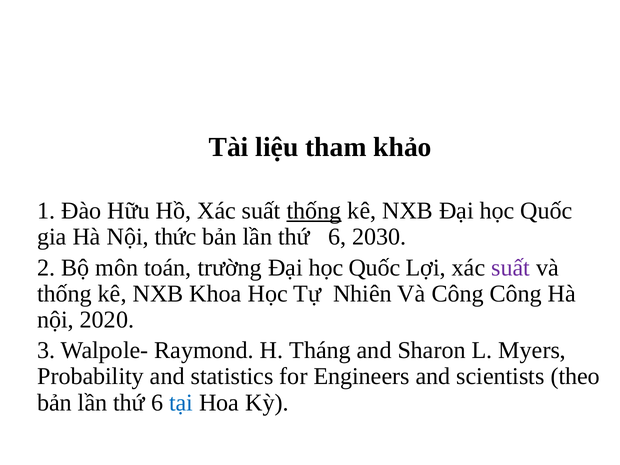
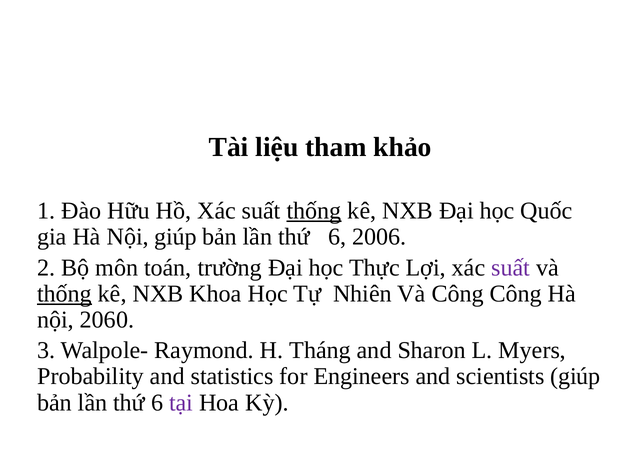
Nội thức: thức -> giúp
2030: 2030 -> 2006
trường Đại học Quốc: Quốc -> Thực
thống at (65, 294) underline: none -> present
2020: 2020 -> 2060
scientists theo: theo -> giúp
tại colour: blue -> purple
